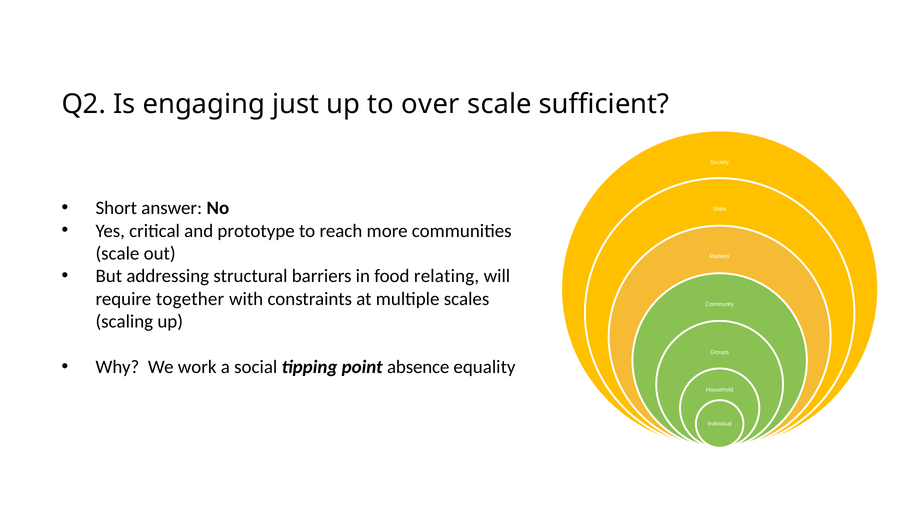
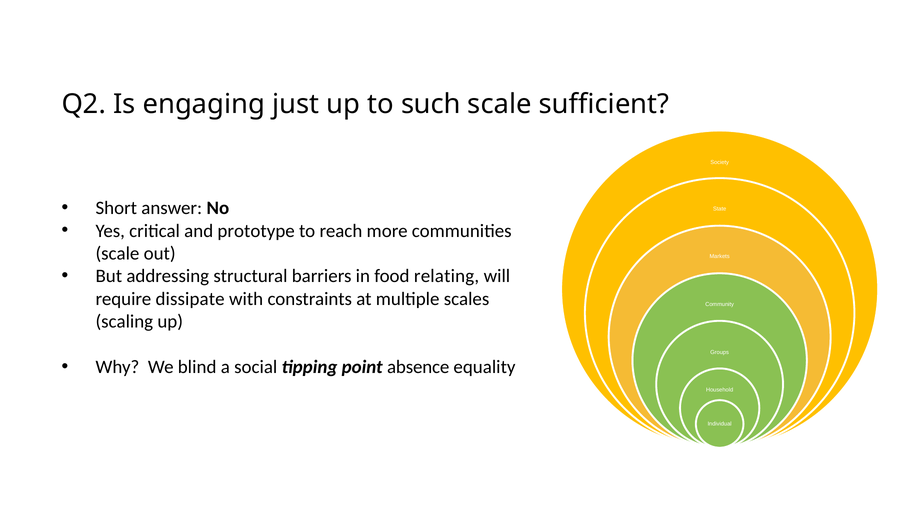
over: over -> such
together: together -> dissipate
work: work -> blind
